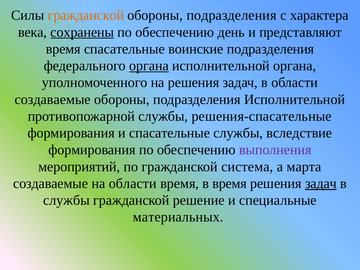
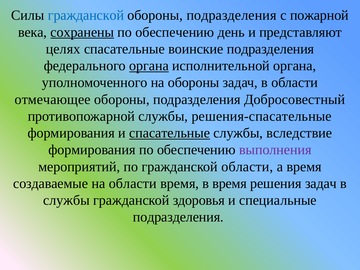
гражданской at (86, 15) colour: orange -> blue
характера: характера -> пожарной
время at (63, 49): время -> целях
на решения: решения -> обороны
создаваемые at (53, 99): создаваемые -> отмечающее
подразделения Исполнительной: Исполнительной -> Добросовестный
спасательные at (170, 133) underline: none -> present
гражданской система: система -> области
а марта: марта -> время
задач at (321, 183) underline: present -> none
решение: решение -> здоровья
материальных at (178, 217): материальных -> подразделения
